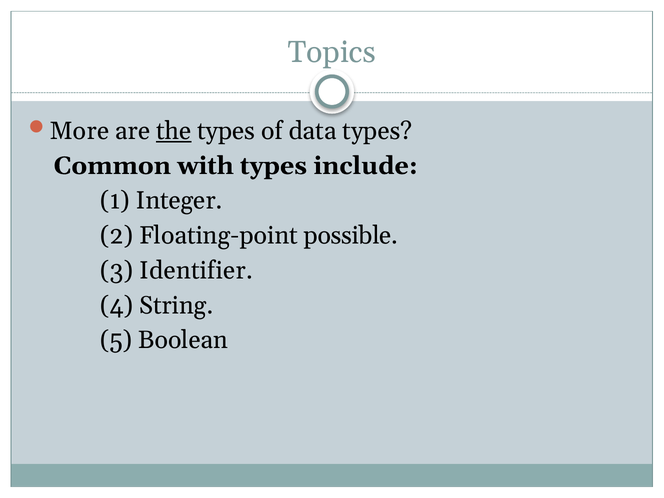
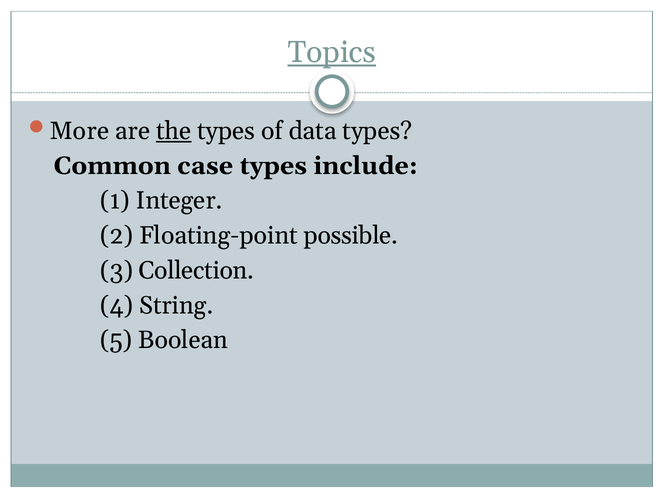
Topics underline: none -> present
with: with -> case
Identifier: Identifier -> Collection
